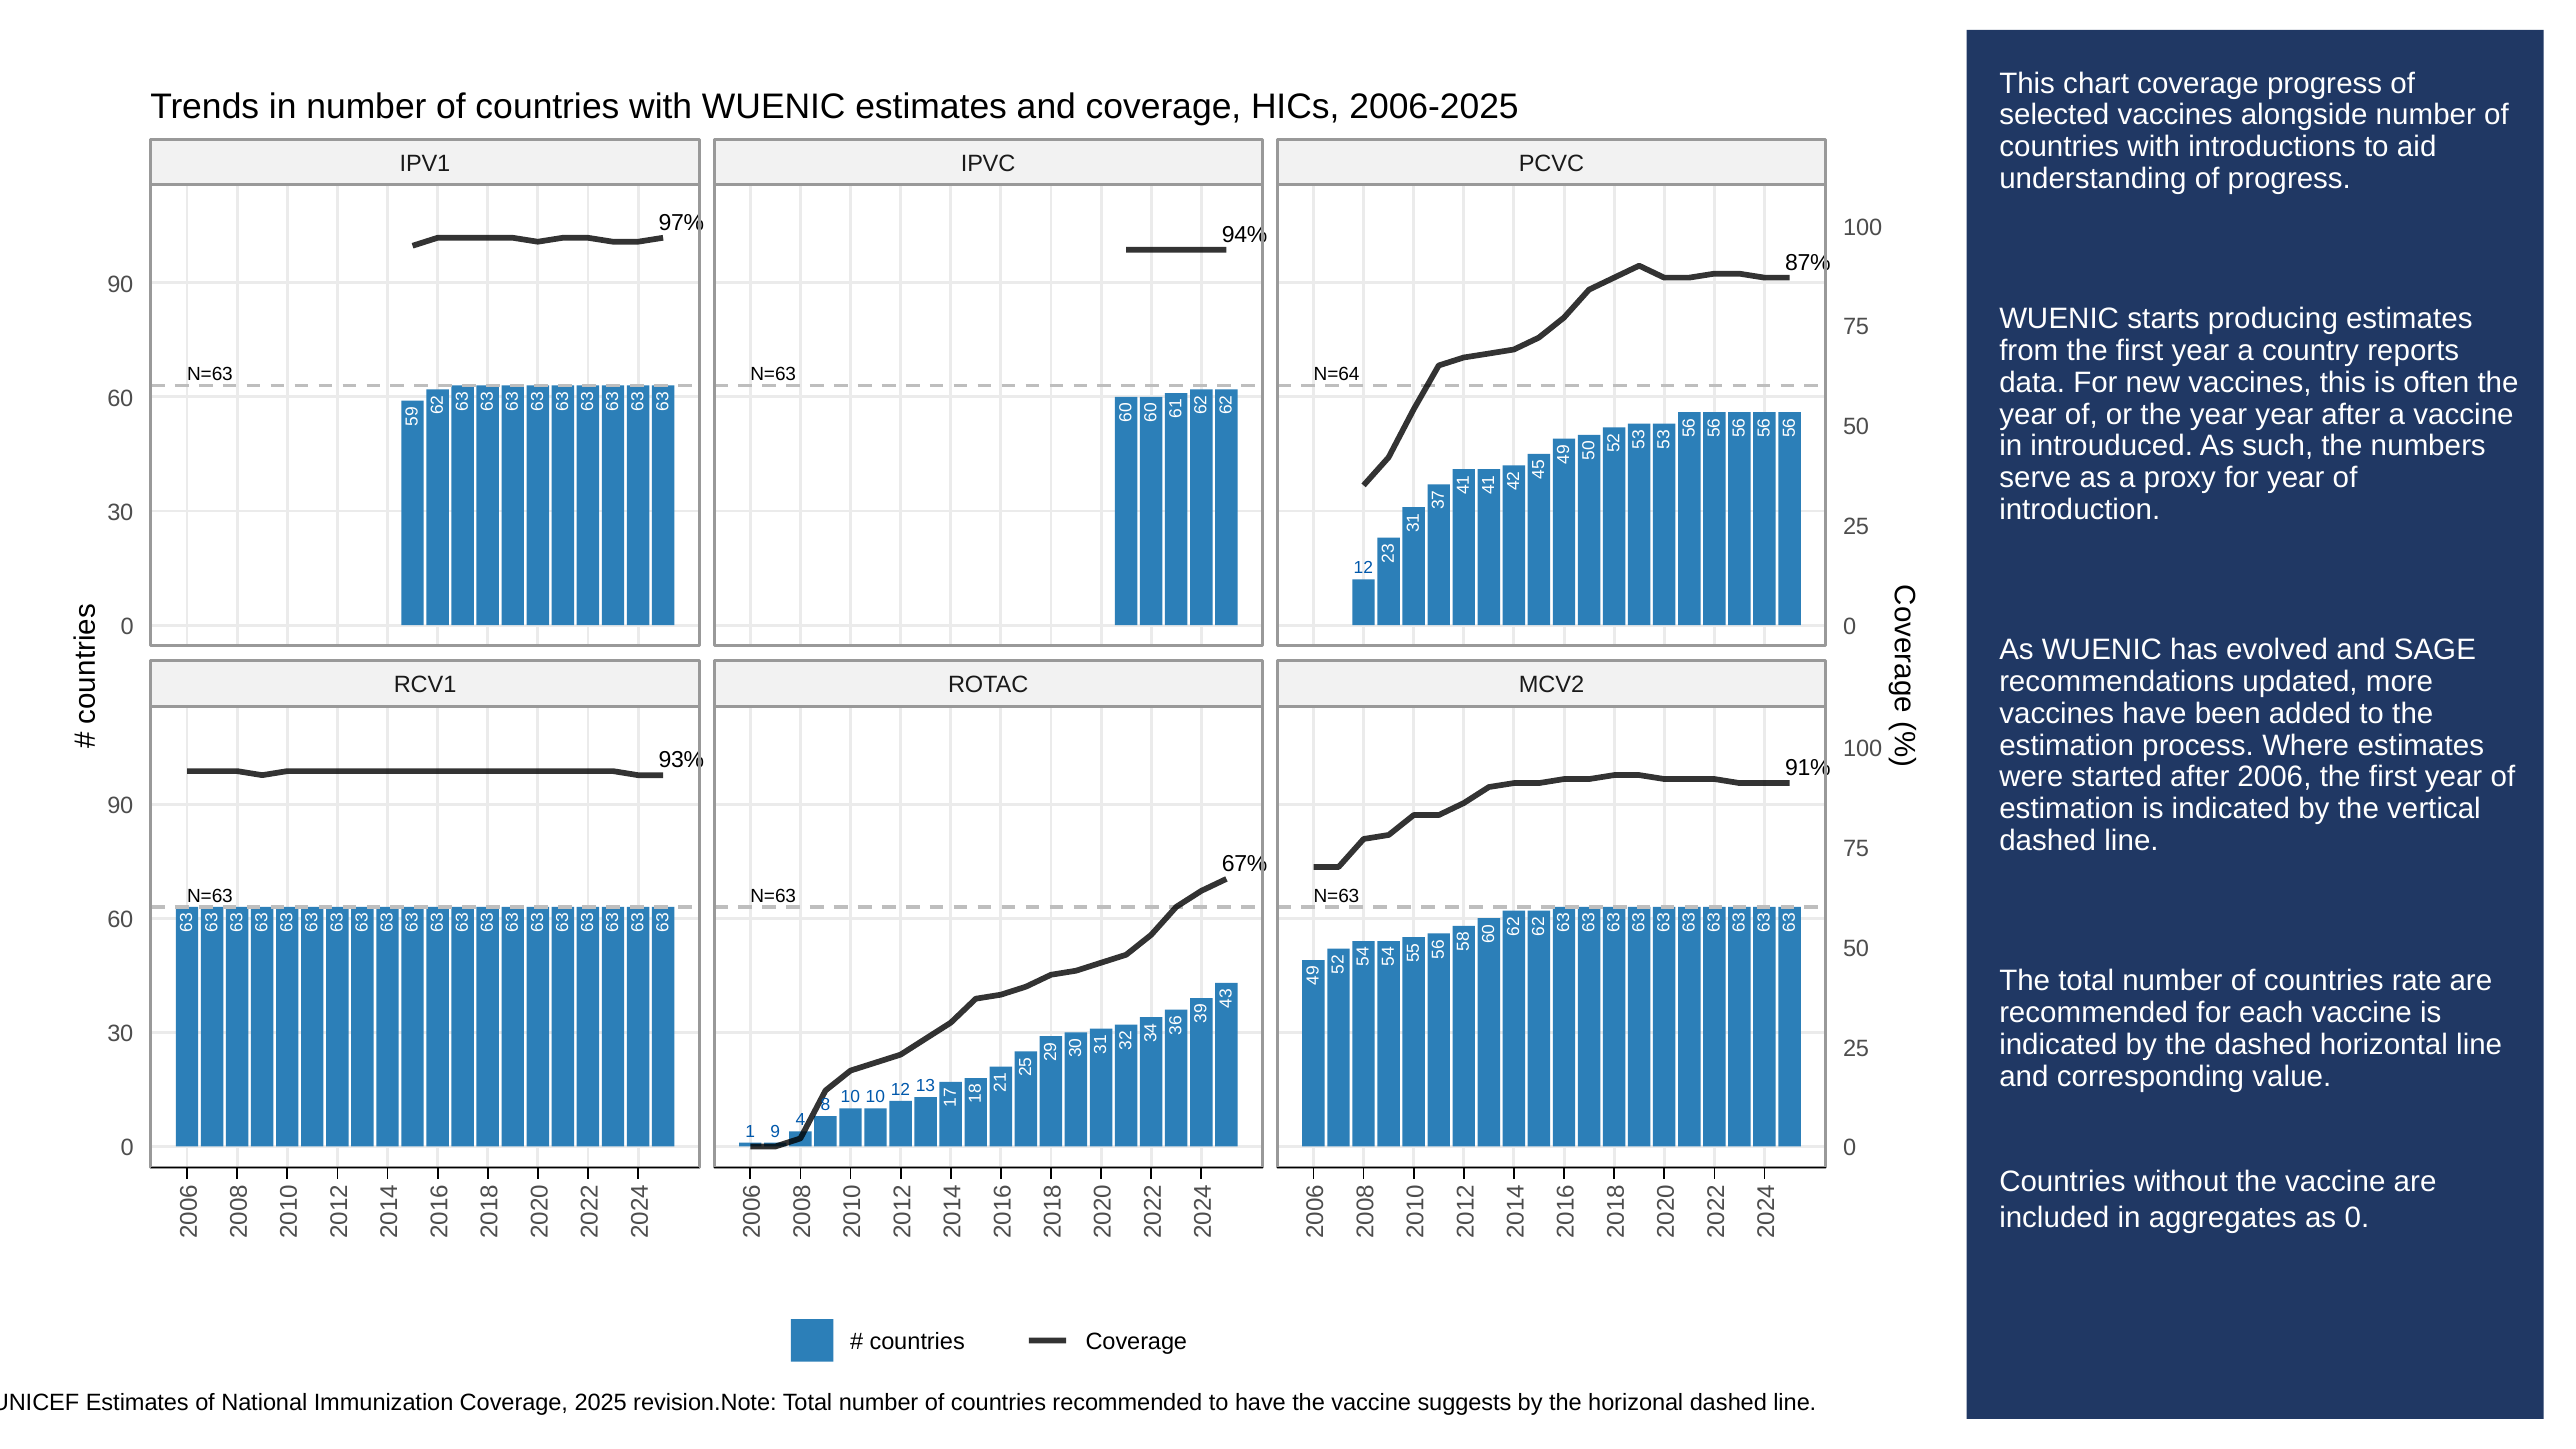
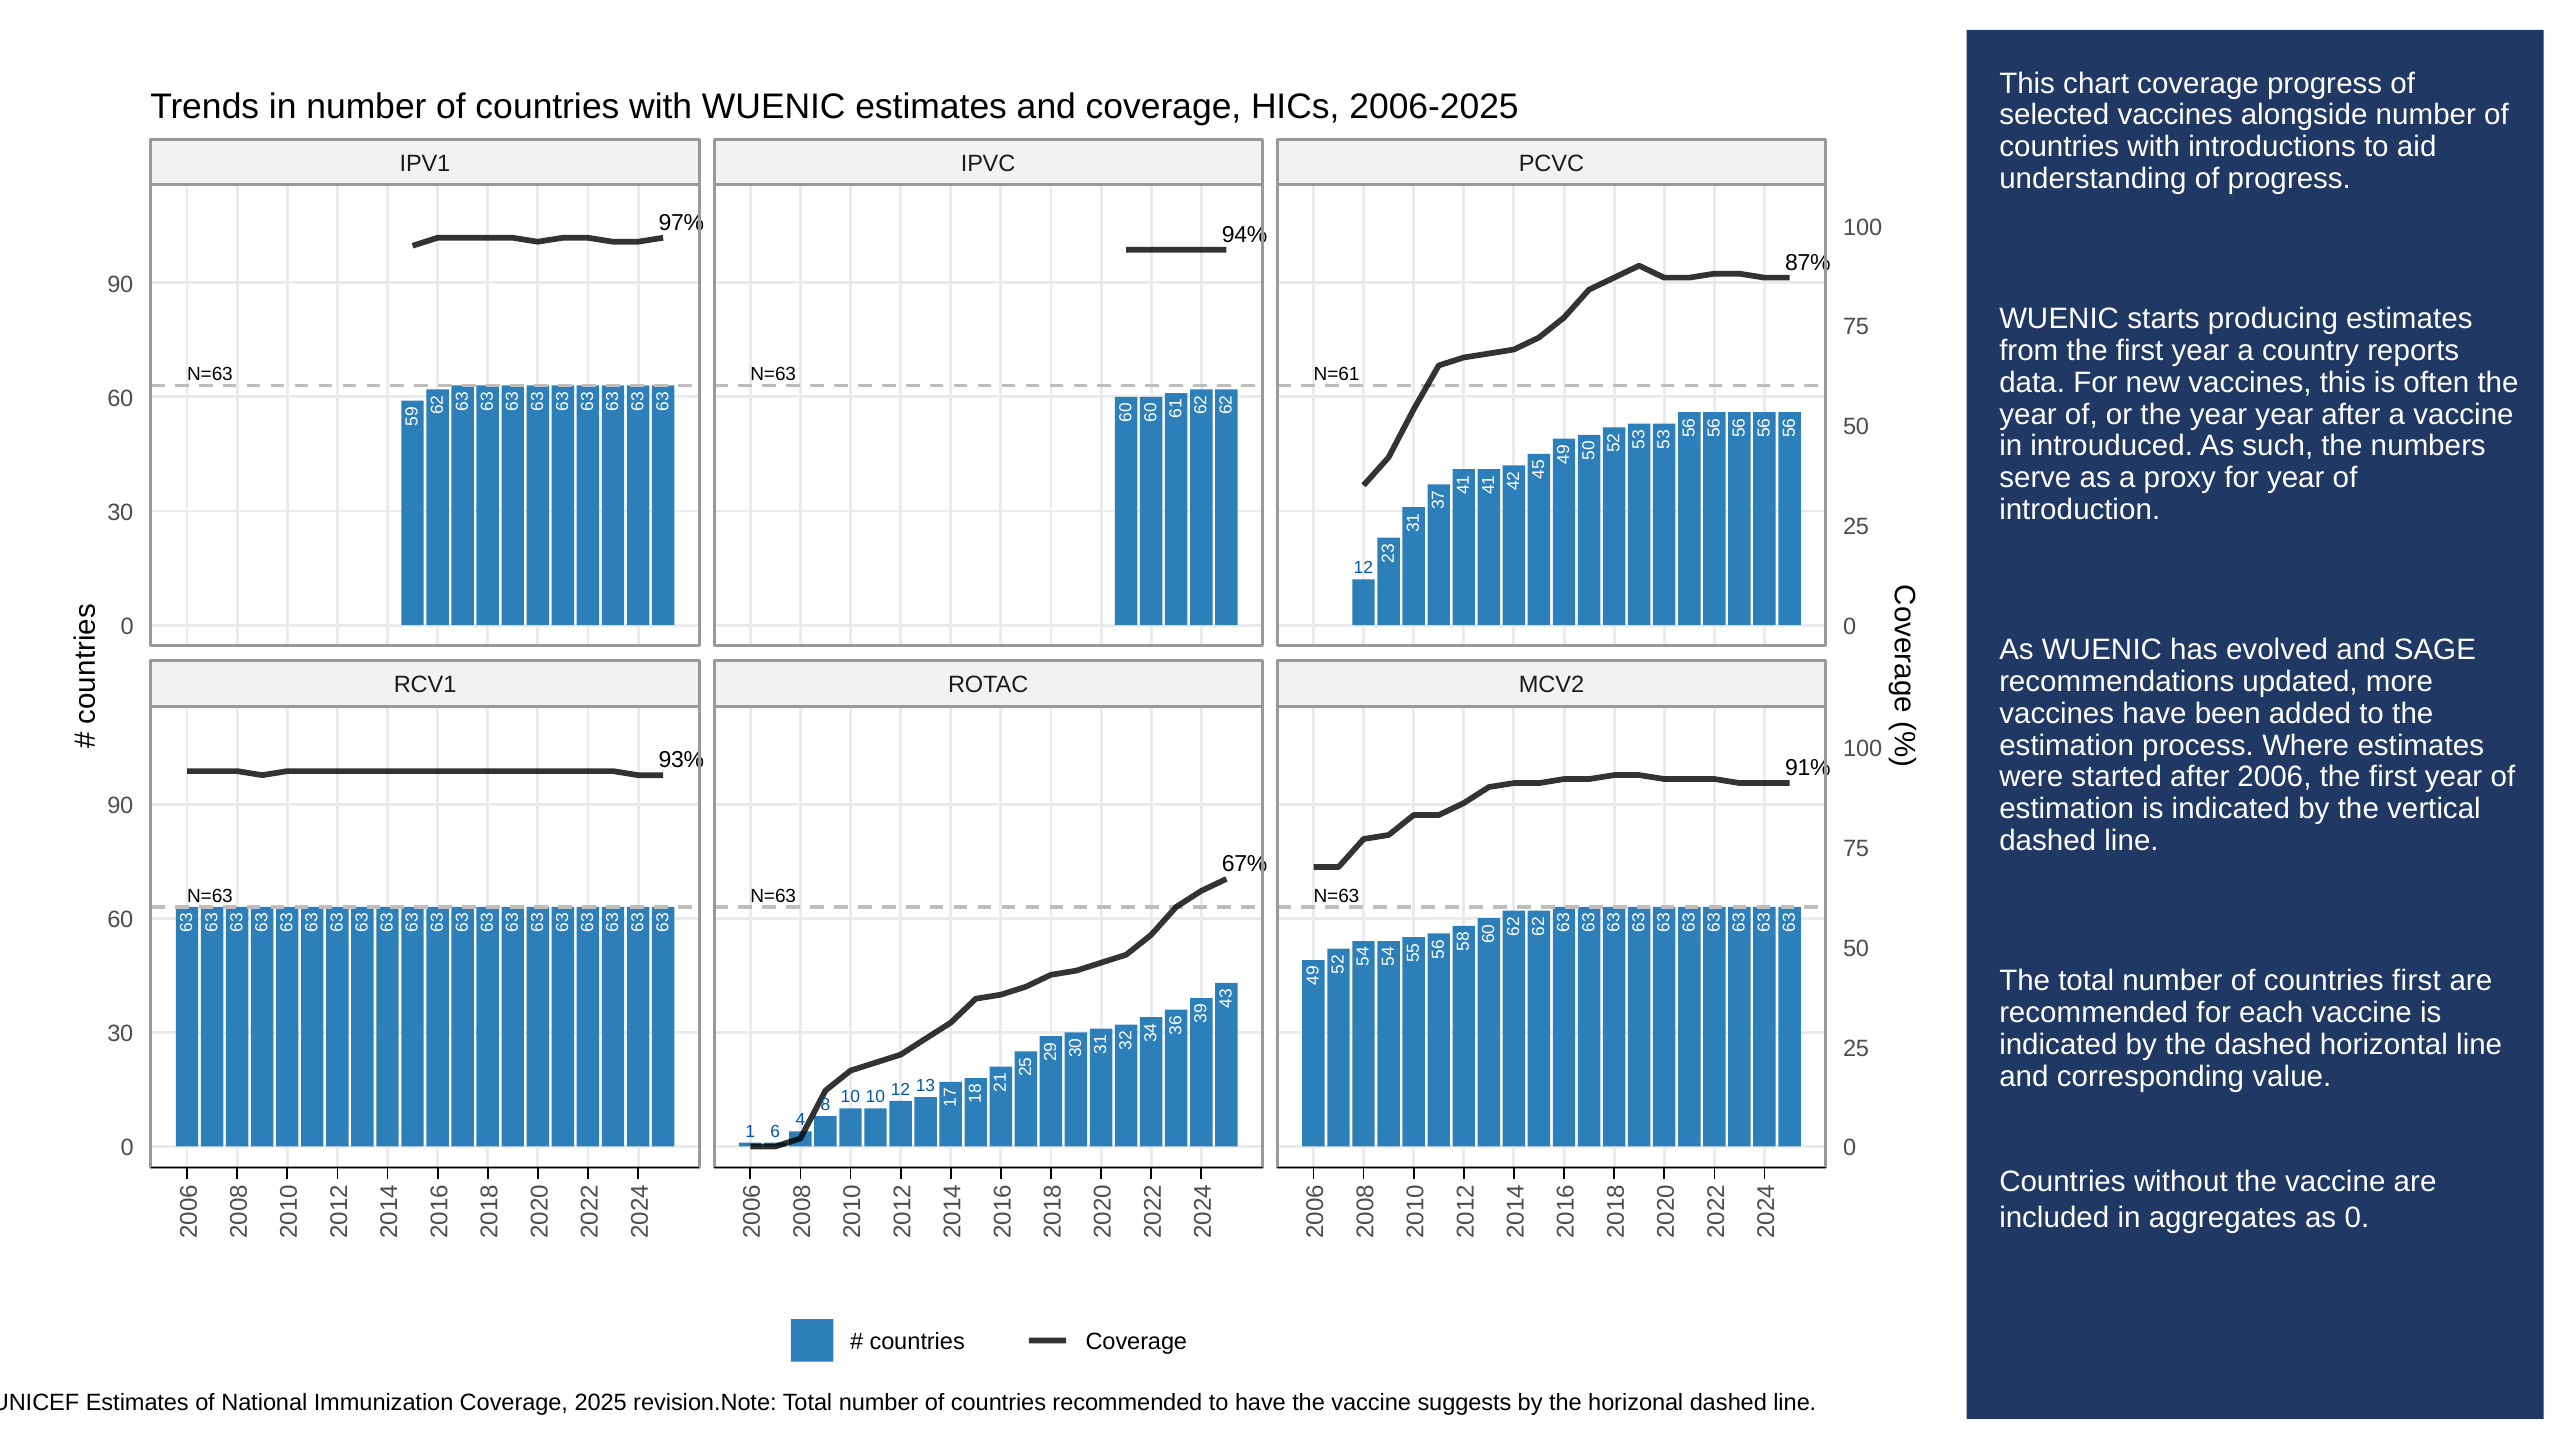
N=64: N=64 -> N=61
countries rate: rate -> first
9 at (775, 1131): 9 -> 6
